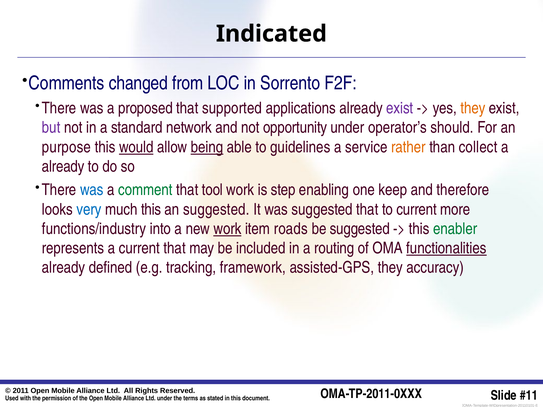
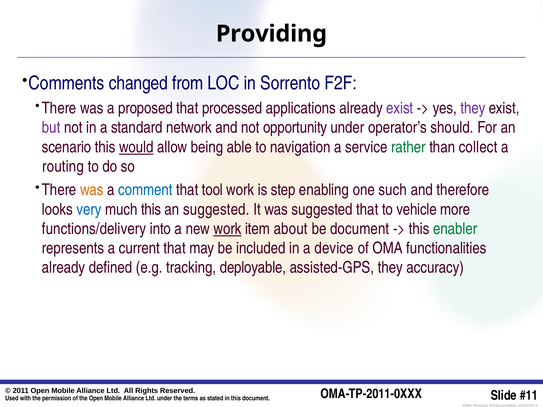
Indicated: Indicated -> Providing
supported: supported -> processed
they at (473, 108) colour: orange -> purple
purpose: purpose -> scenario
being underline: present -> none
guidelines: guidelines -> navigation
rather colour: orange -> green
already at (63, 167): already -> routing
was at (92, 190) colour: blue -> orange
comment colour: green -> blue
keep: keep -> such
to current: current -> vehicle
functions/industry: functions/industry -> functions/delivery
roads: roads -> about
be suggested: suggested -> document
routing: routing -> device
functionalities underline: present -> none
framework: framework -> deployable
